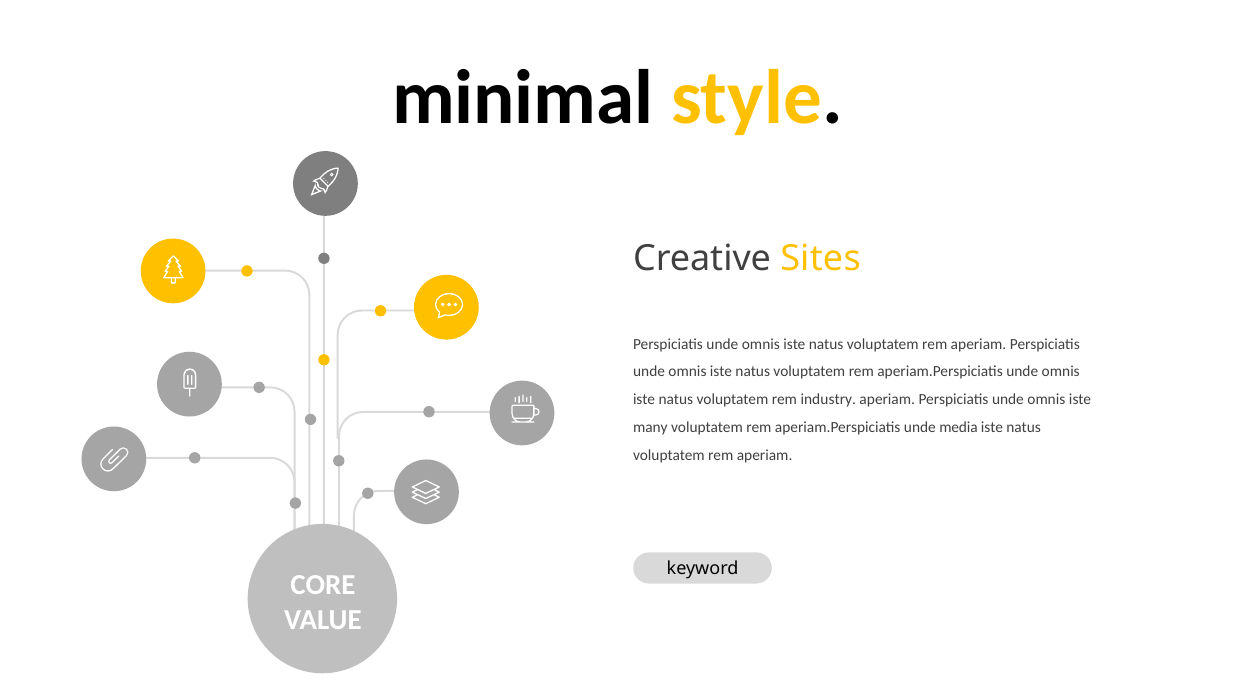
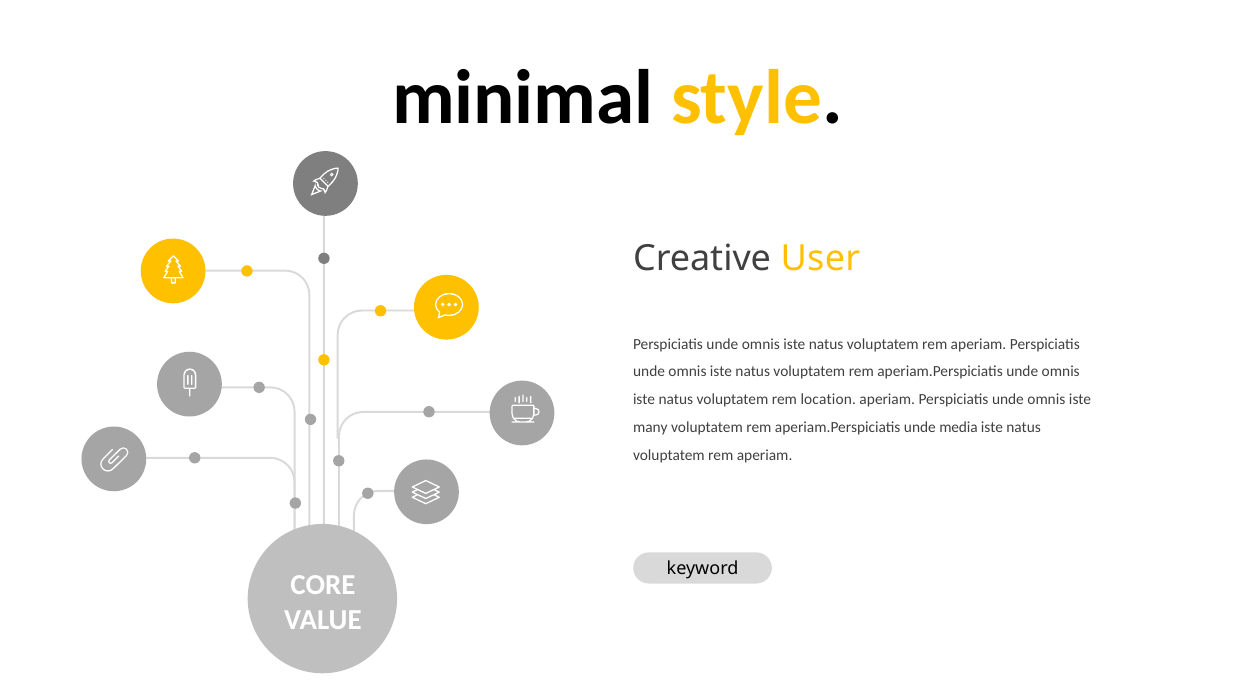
Sites: Sites -> User
industry: industry -> location
